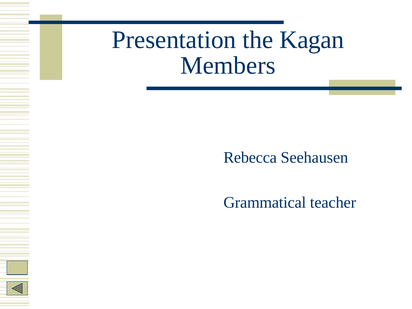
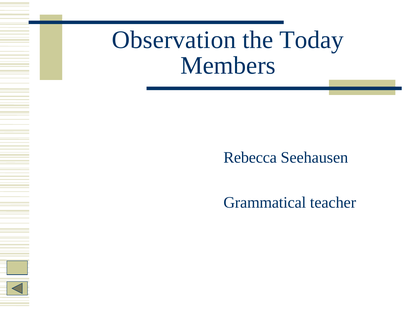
Presentation: Presentation -> Observation
Kagan: Kagan -> Today
